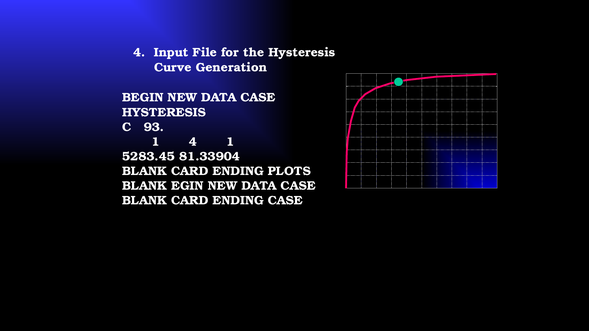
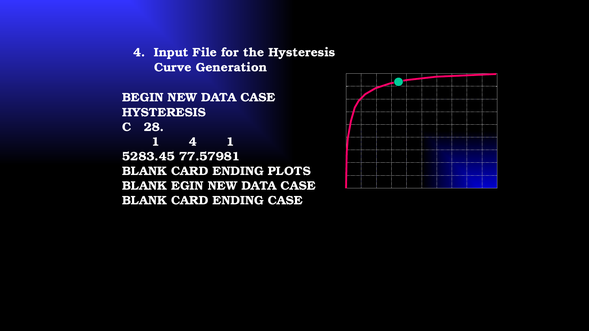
93: 93 -> 28
81.33904: 81.33904 -> 77.57981
